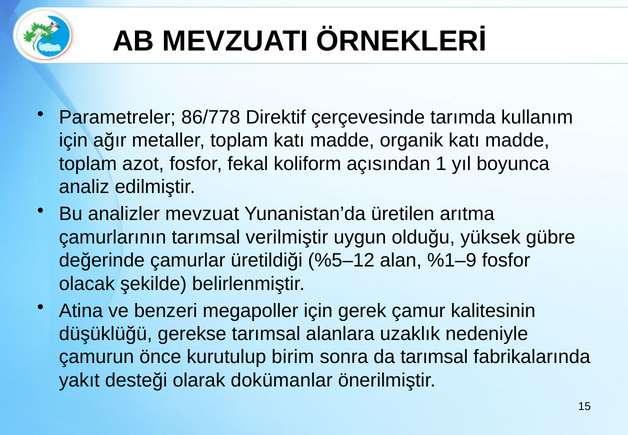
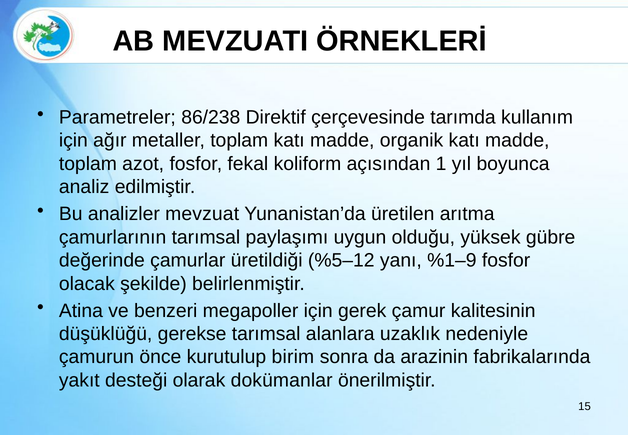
86/778: 86/778 -> 86/238
verilmiştir: verilmiştir -> paylaşımı
alan: alan -> yanı
da tarımsal: tarımsal -> arazinin
